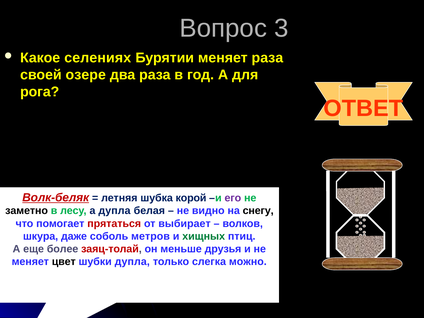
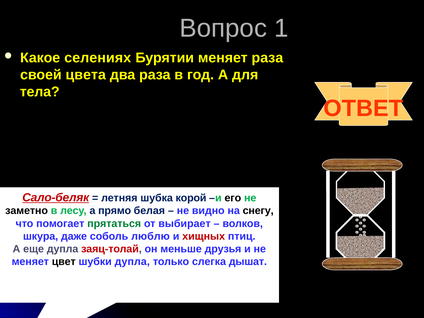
3: 3 -> 1
озере: озере -> цвета
рога: рога -> тела
Волк-беляк: Волк-беляк -> Сало-беляк
его colour: purple -> black
а дупла: дупла -> прямо
прятаться colour: red -> green
метров: метров -> люблю
хищных colour: green -> red
еще более: более -> дупла
можно: можно -> дышат
